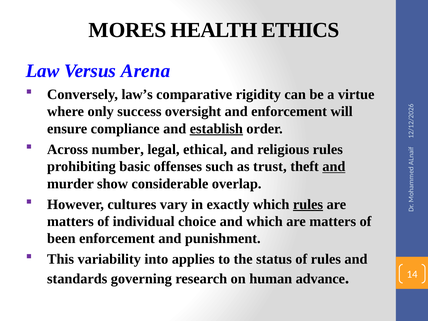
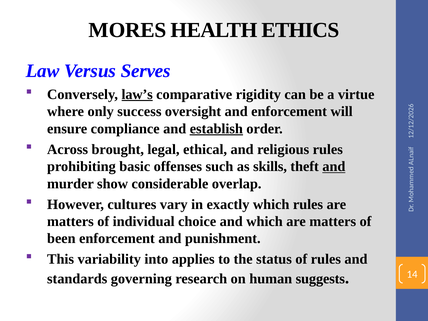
Arena: Arena -> Serves
law’s underline: none -> present
number: number -> brought
trust: trust -> skills
rules at (308, 204) underline: present -> none
advance: advance -> suggests
